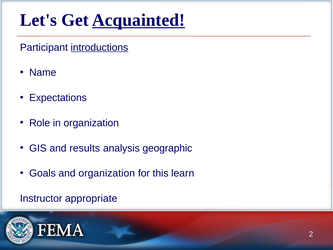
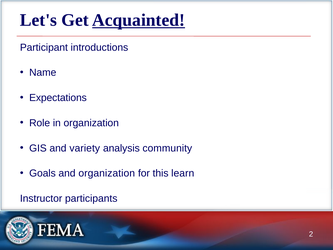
introductions underline: present -> none
results: results -> variety
geographic: geographic -> community
appropriate: appropriate -> participants
